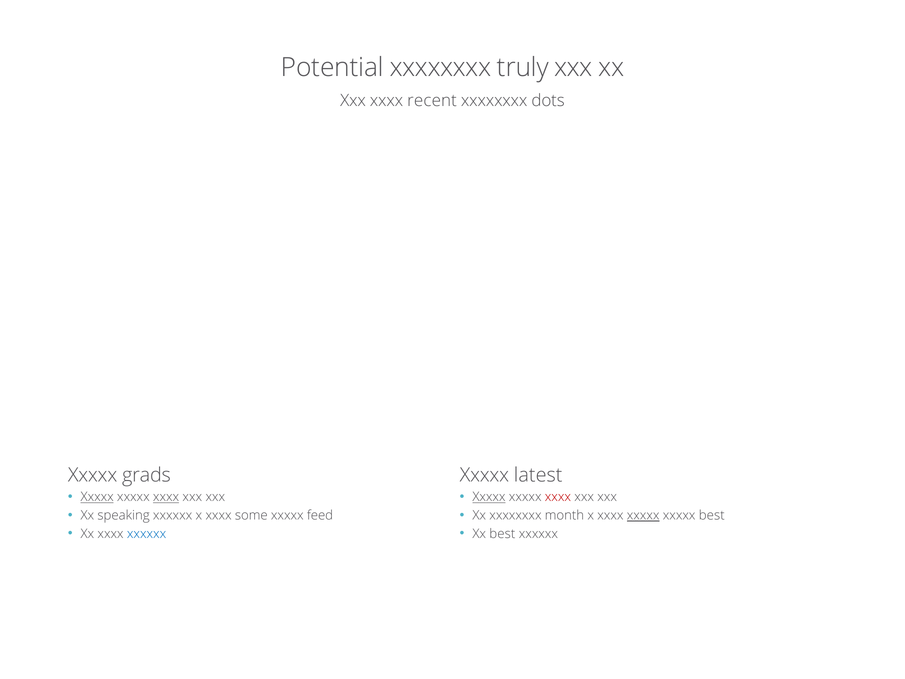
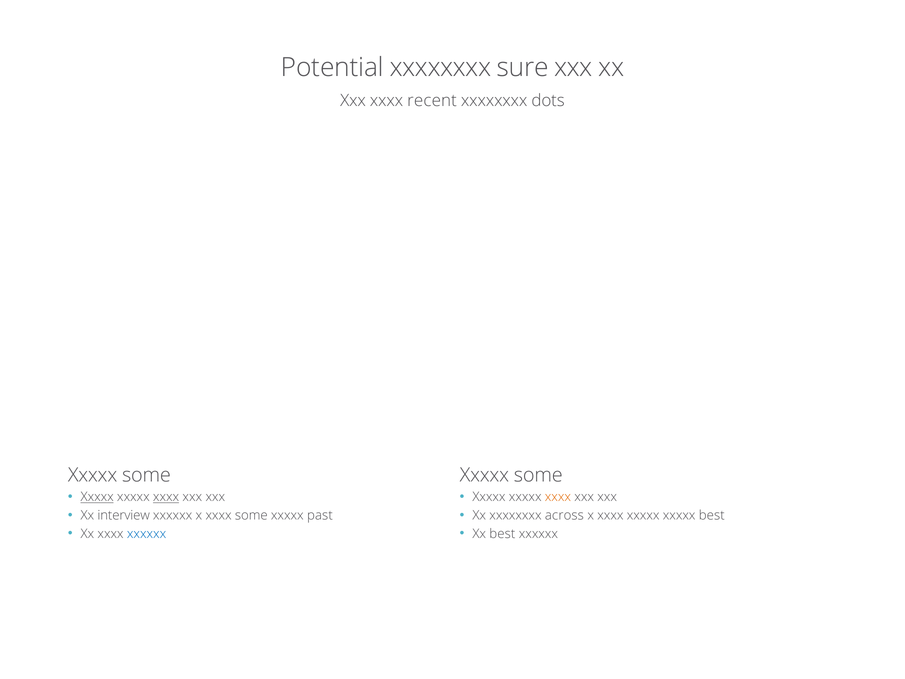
truly: truly -> sure
grads at (146, 475): grads -> some
latest at (538, 475): latest -> some
Xxxxx at (489, 497) underline: present -> none
xxxx at (558, 497) colour: red -> orange
speaking: speaking -> interview
feed: feed -> past
month: month -> across
xxxxx at (643, 515) underline: present -> none
